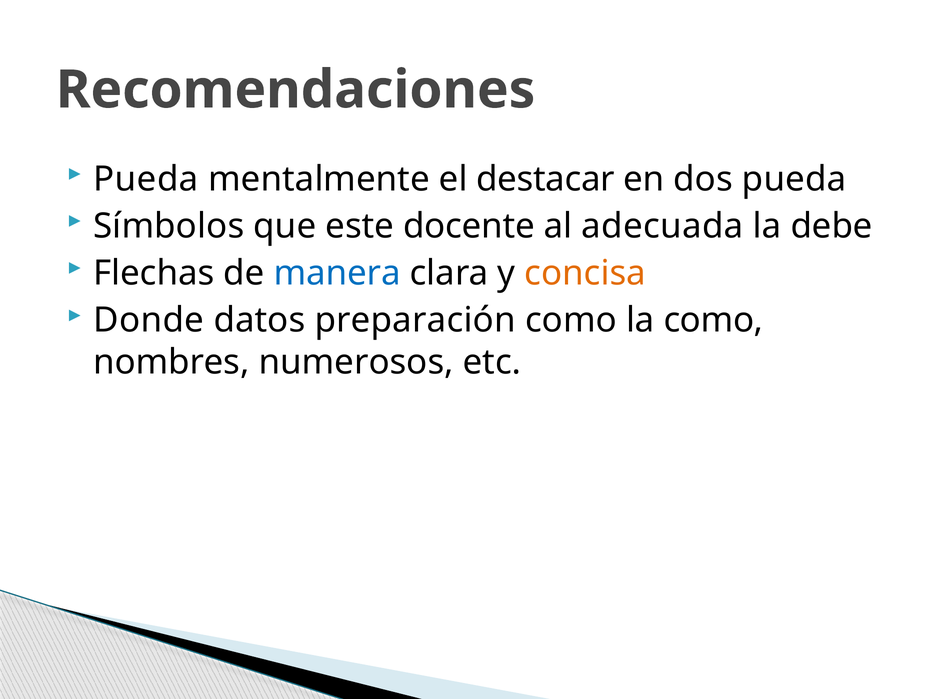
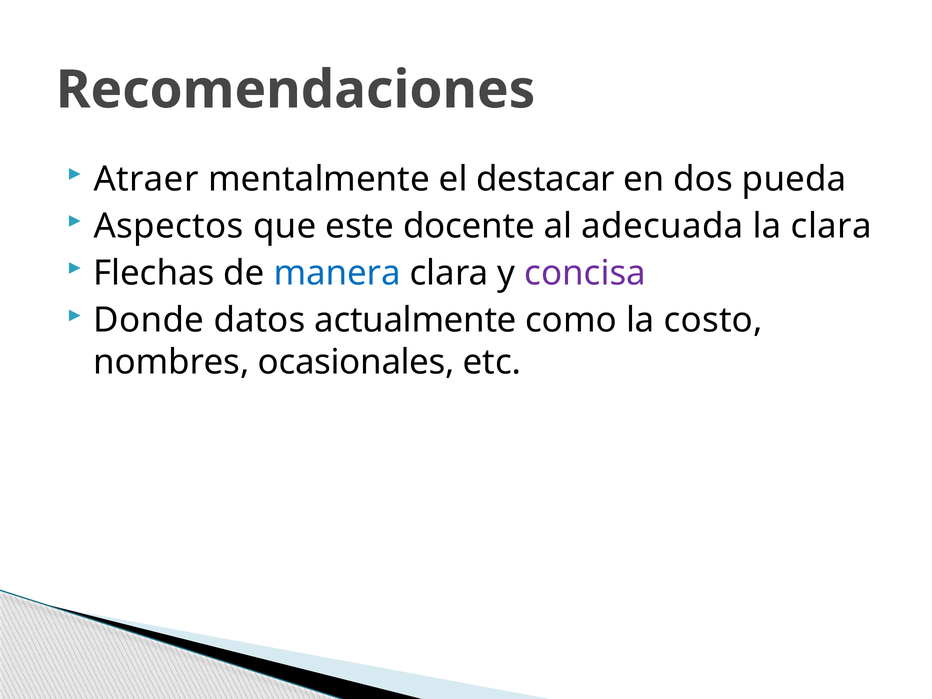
Pueda at (146, 179): Pueda -> Atraer
Símbolos: Símbolos -> Aspectos
la debe: debe -> clara
concisa colour: orange -> purple
preparación: preparación -> actualmente
la como: como -> costo
numerosos: numerosos -> ocasionales
